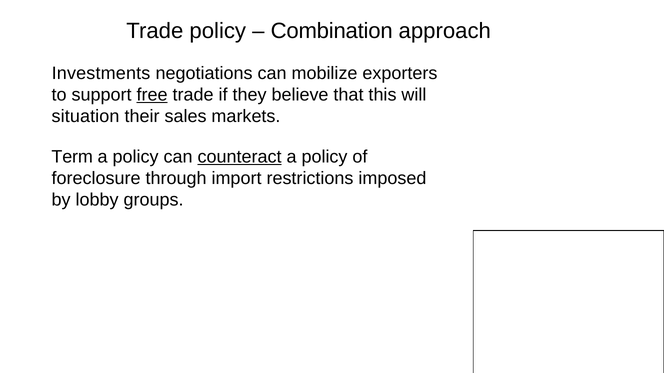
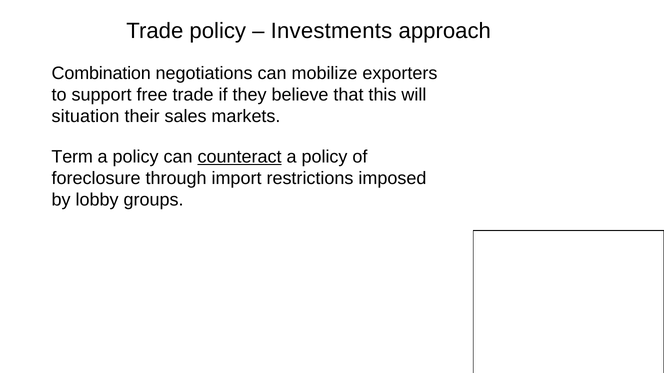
Combination: Combination -> Investments
Investments: Investments -> Combination
free underline: present -> none
